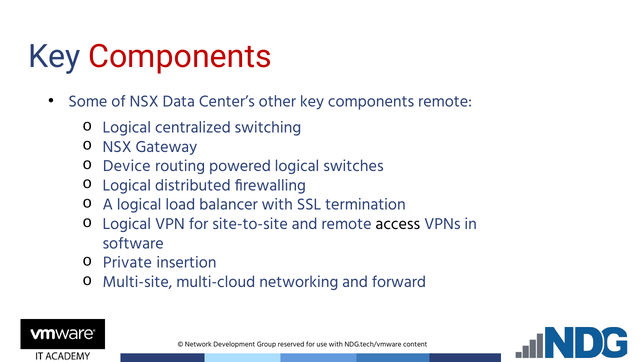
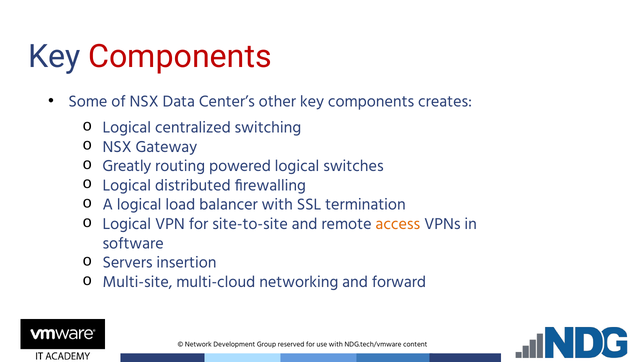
components remote: remote -> creates
Device: Device -> Greatly
access colour: black -> orange
Private: Private -> Servers
